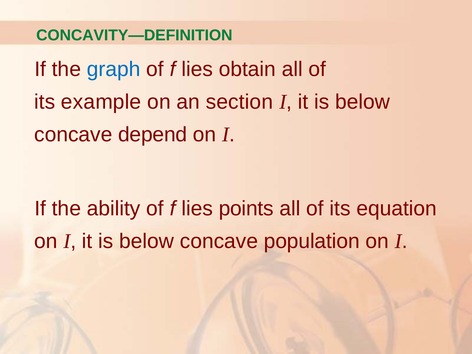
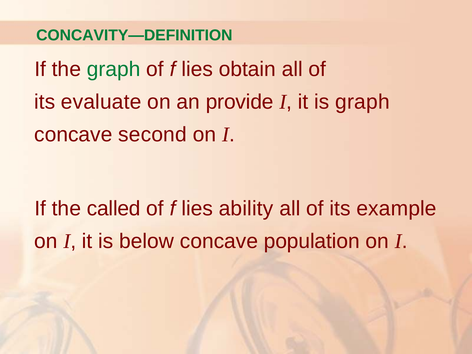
graph at (114, 69) colour: blue -> green
example: example -> evaluate
section: section -> provide
below at (363, 102): below -> graph
depend: depend -> second
ability: ability -> called
points: points -> ability
equation: equation -> example
